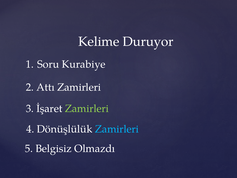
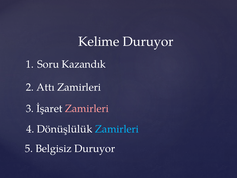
Kurabiye: Kurabiye -> Kazandık
Zamirleri at (87, 108) colour: light green -> pink
Belgisiz Olmazdı: Olmazdı -> Duruyor
